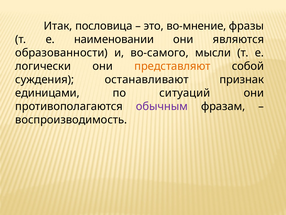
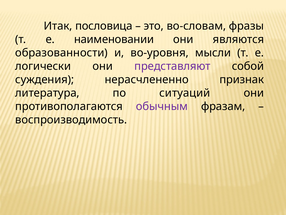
во-мнение: во-мнение -> во-словам
во-самого: во-самого -> во-уровня
представляют colour: orange -> purple
останавливают: останавливают -> нерасчлененно
единицами: единицами -> литература
